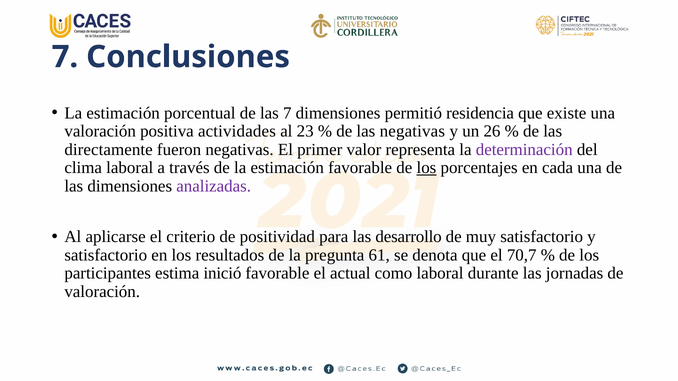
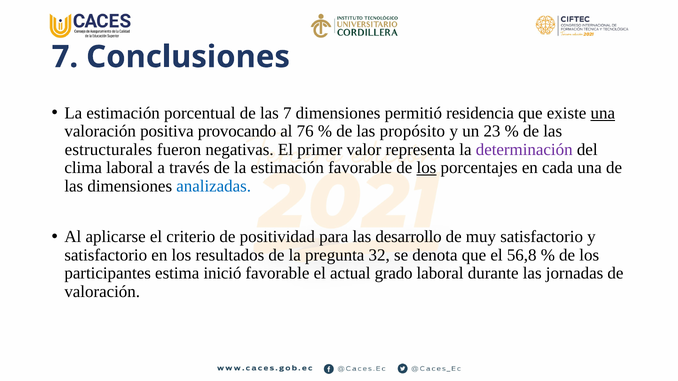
una at (603, 113) underline: none -> present
actividades: actividades -> provocando
23: 23 -> 76
las negativas: negativas -> propósito
26: 26 -> 23
directamente: directamente -> estructurales
analizadas colour: purple -> blue
61: 61 -> 32
70,7: 70,7 -> 56,8
como: como -> grado
